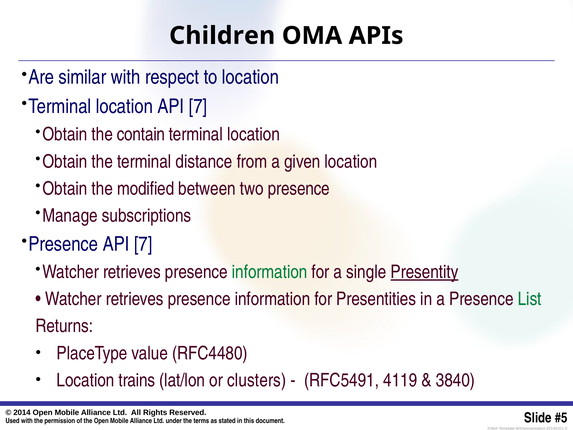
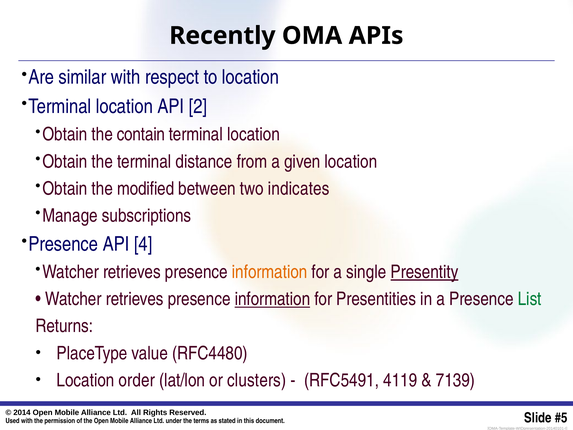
Children: Children -> Recently
location API 7: 7 -> 2
two presence: presence -> indicates
Presence API 7: 7 -> 4
information at (270, 272) colour: green -> orange
information at (272, 299) underline: none -> present
trains: trains -> order
3840: 3840 -> 7139
